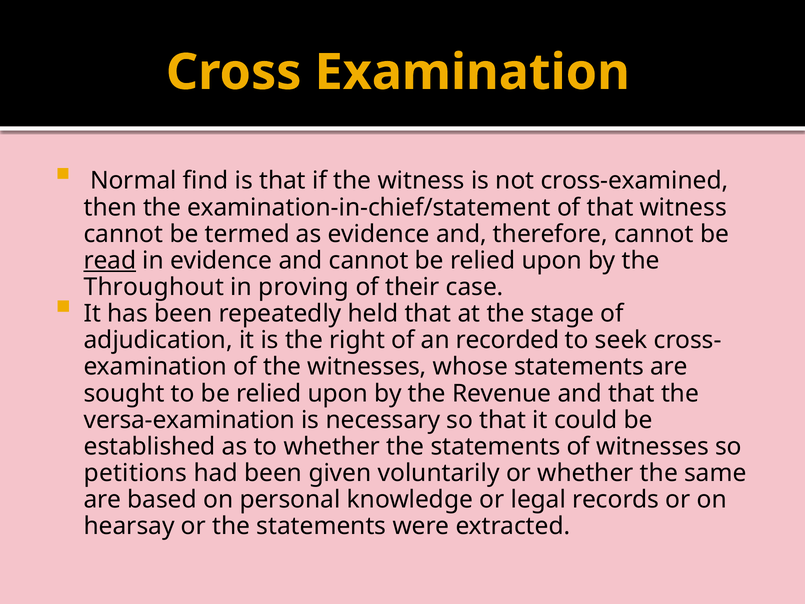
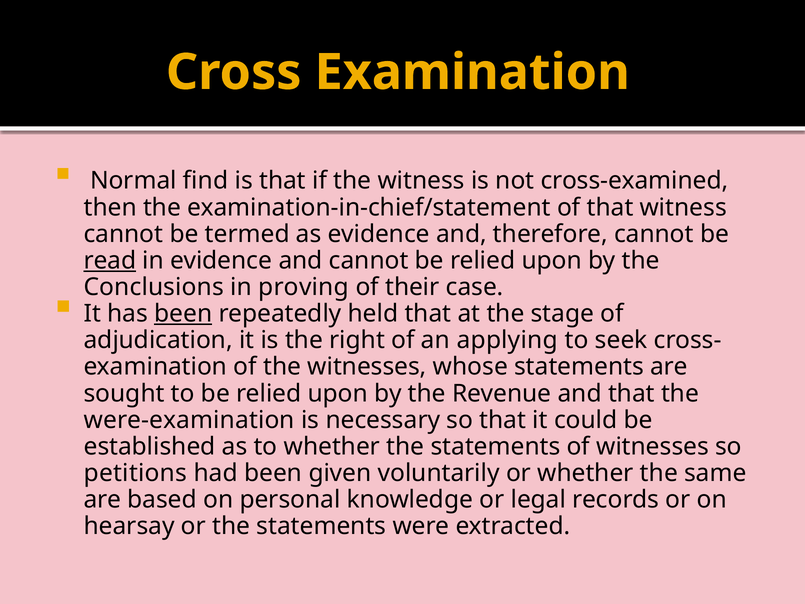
Throughout: Throughout -> Conclusions
been at (183, 314) underline: none -> present
recorded: recorded -> applying
versa-examination: versa-examination -> were-examination
